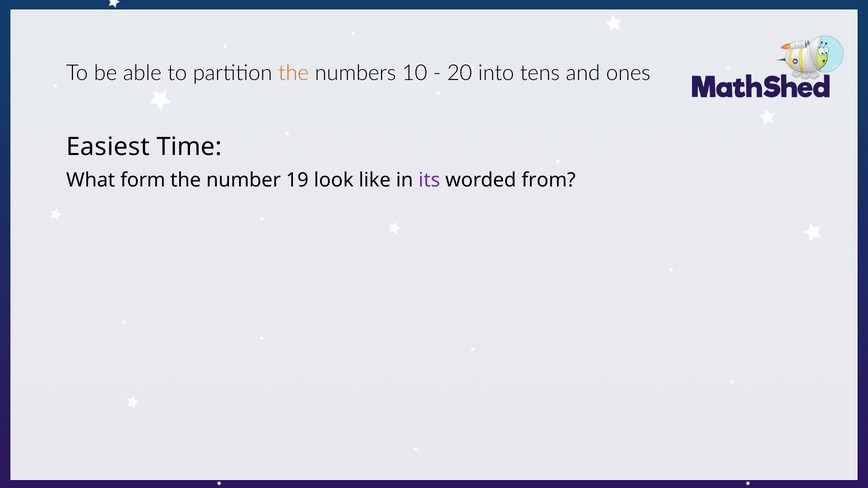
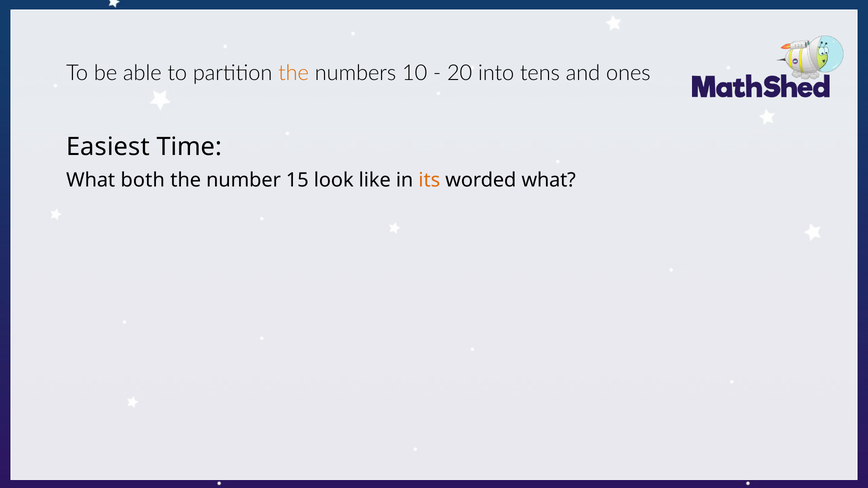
form: form -> both
19: 19 -> 15
its colour: purple -> orange
worded from: from -> what
